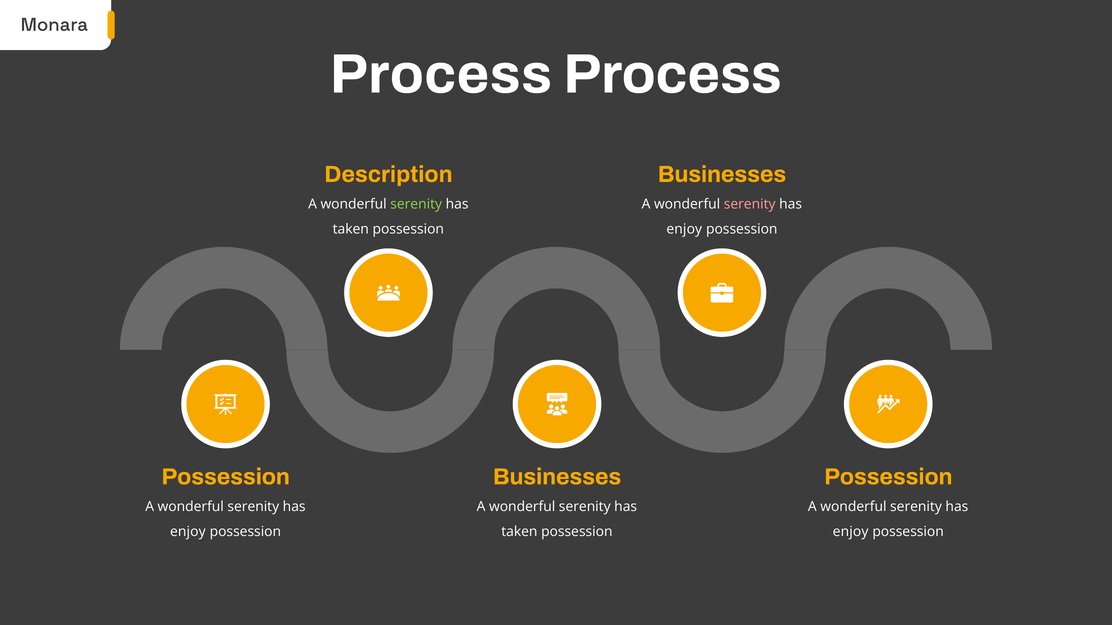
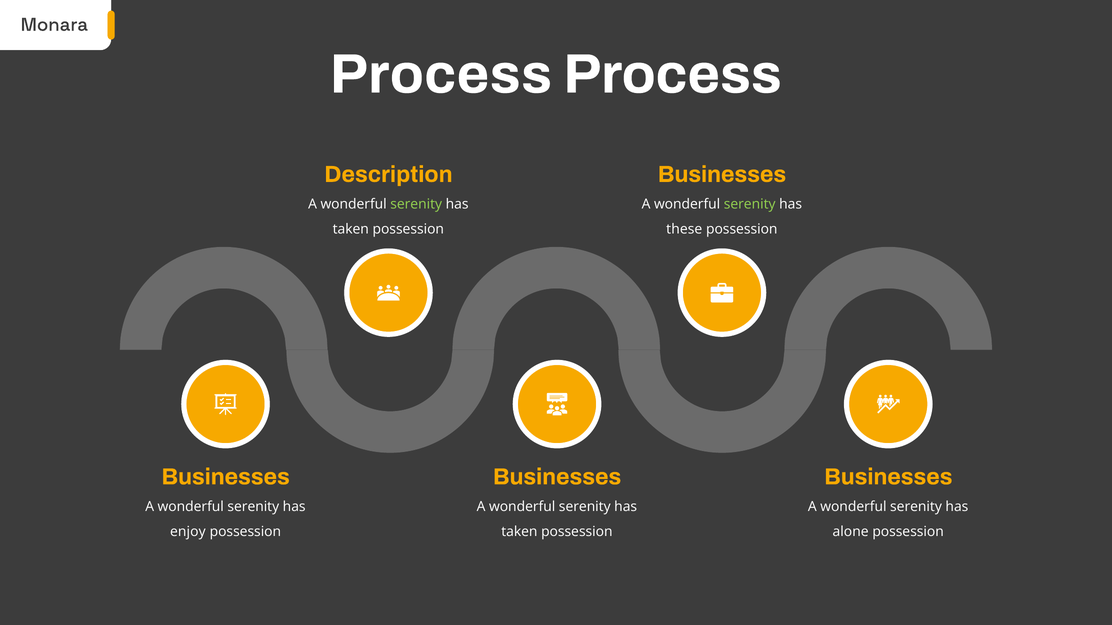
serenity at (750, 204) colour: pink -> light green
enjoy at (684, 229): enjoy -> these
Possession at (226, 477): Possession -> Businesses
Possession at (888, 477): Possession -> Businesses
enjoy at (851, 532): enjoy -> alone
